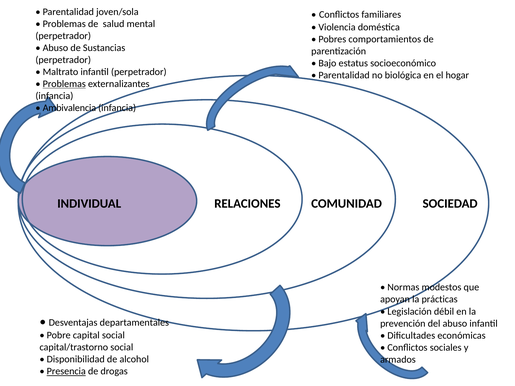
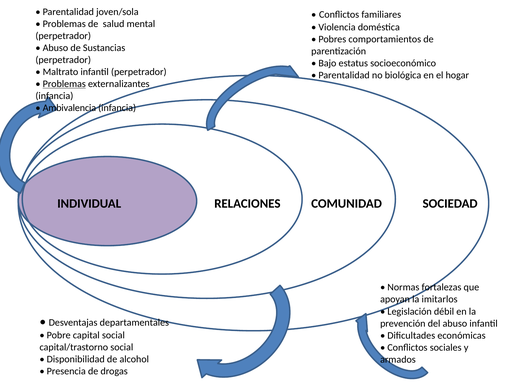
modestos: modestos -> fortalezas
prácticas: prácticas -> imitarlos
Presencia underline: present -> none
